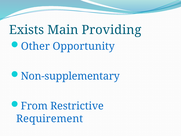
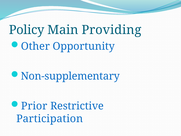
Exists: Exists -> Policy
From: From -> Prior
Requirement: Requirement -> Participation
